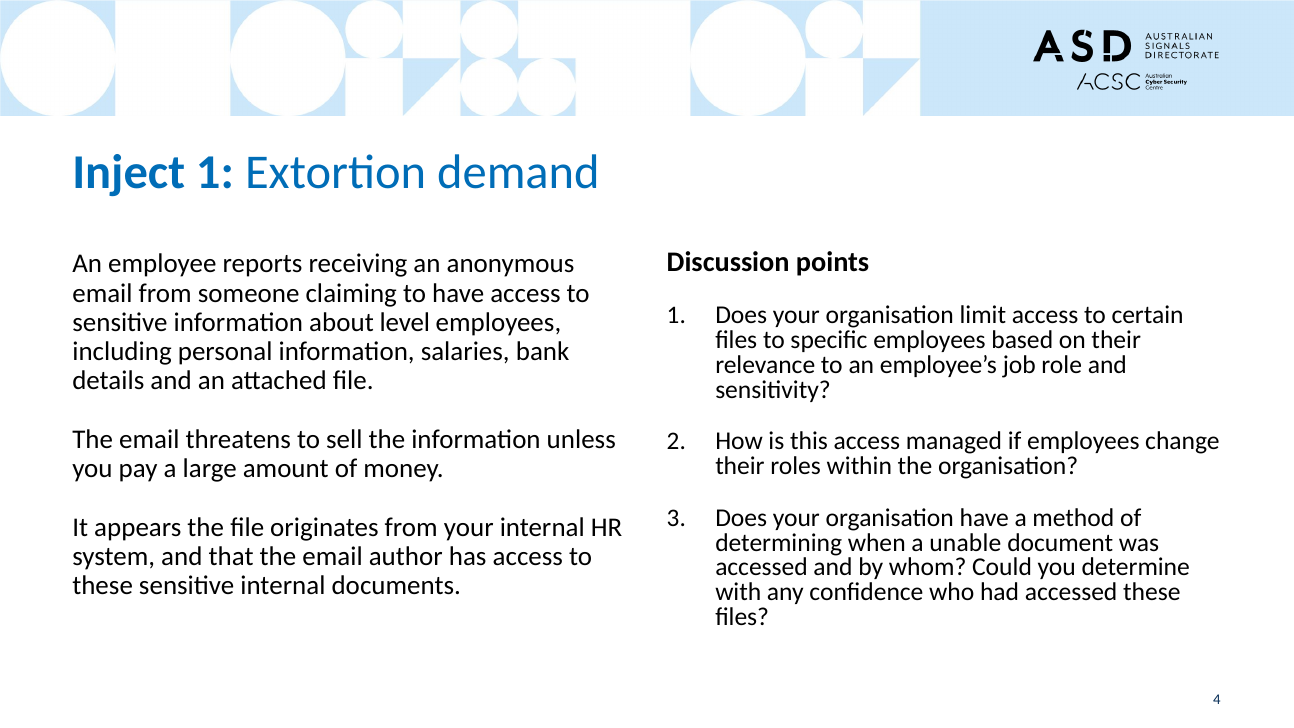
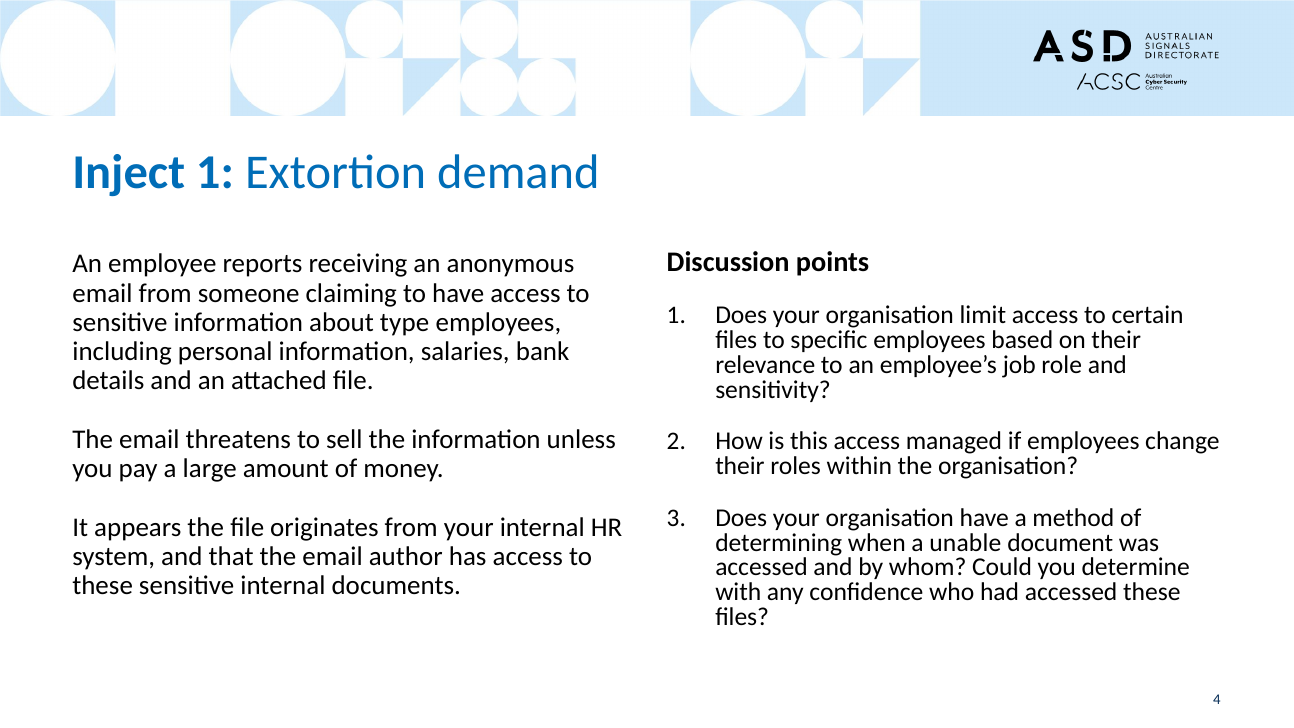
level: level -> type
